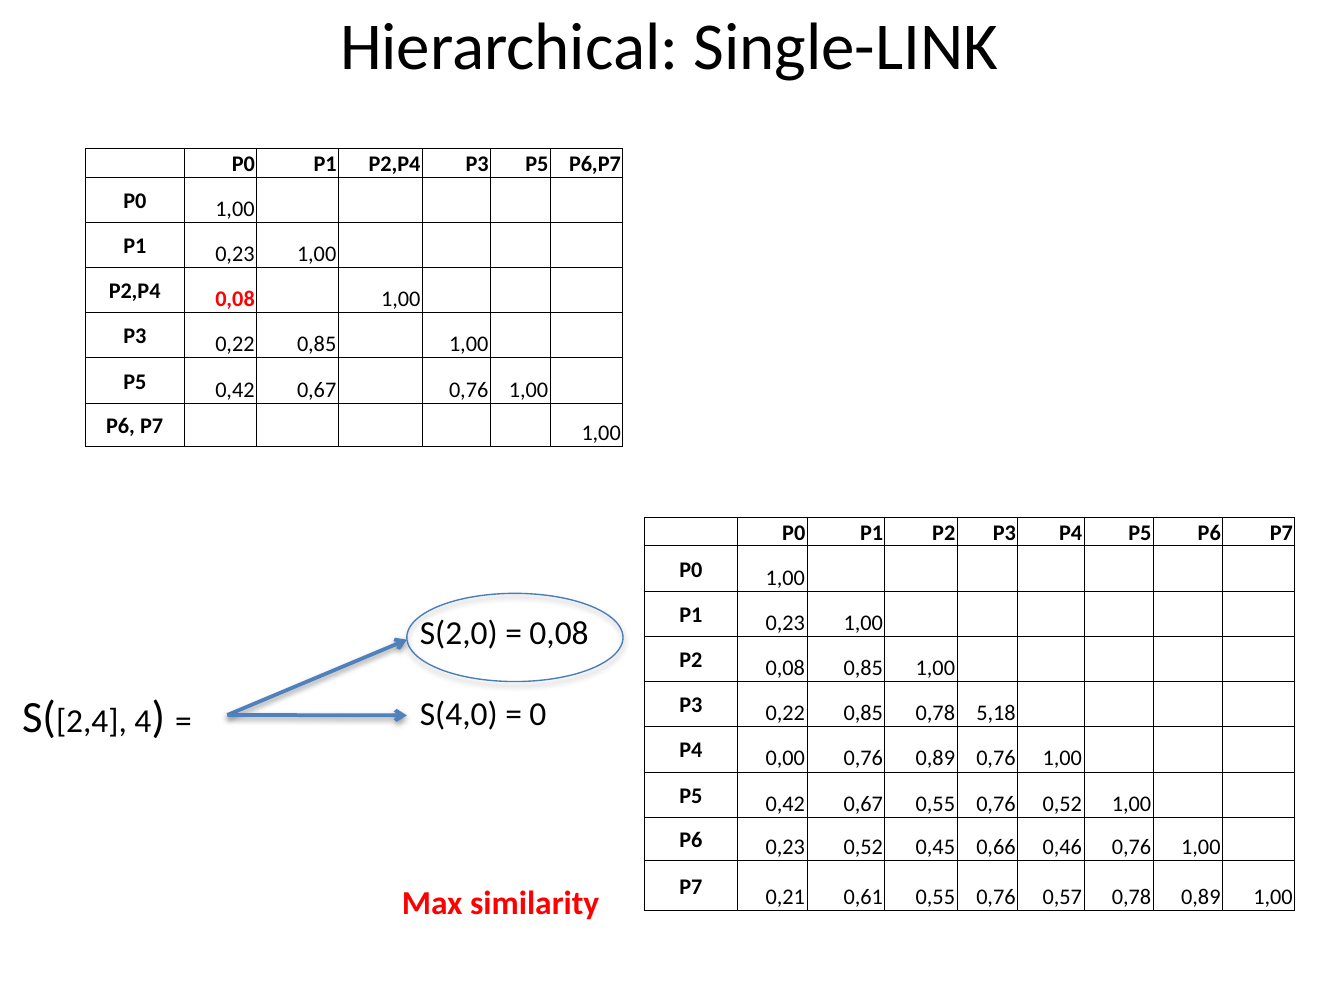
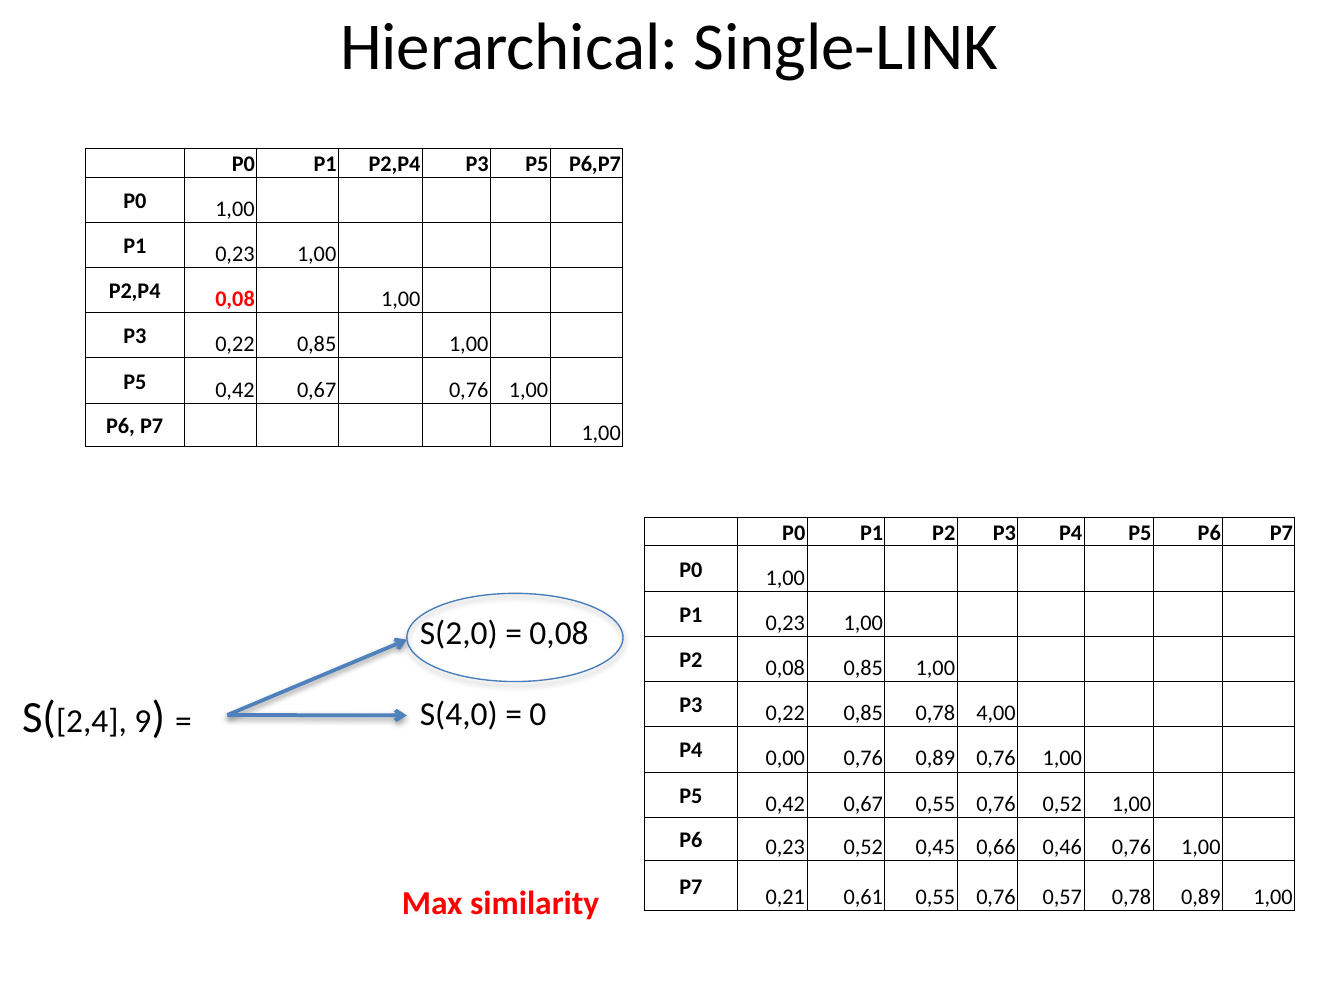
5,18: 5,18 -> 4,00
4: 4 -> 9
